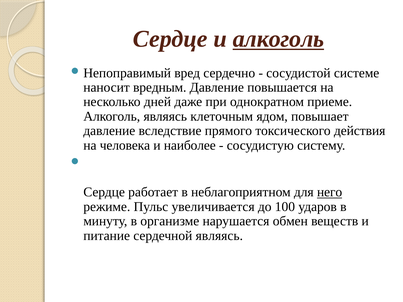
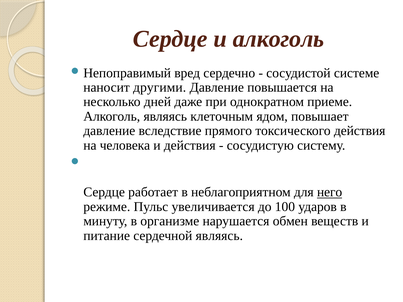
алкоголь at (279, 39) underline: present -> none
вредным: вредным -> другими
и наиболее: наиболее -> действия
